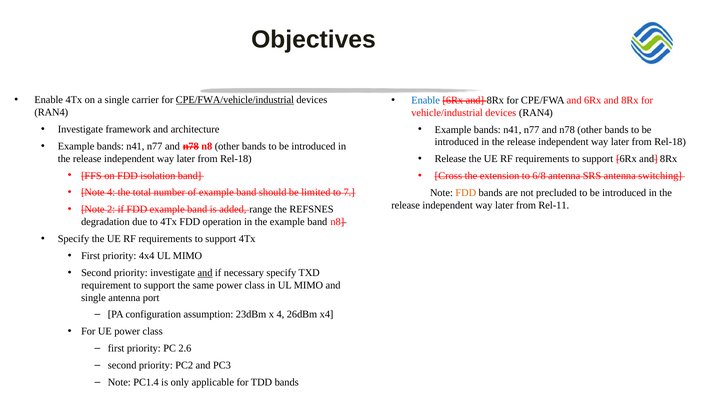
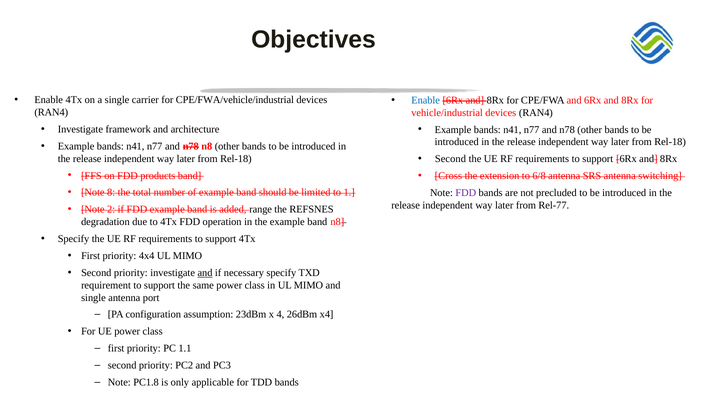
CPE/FWA/vehicle/industrial underline: present -> none
Release at (451, 159): Release -> Second
isolation: isolation -> products
Note 4: 4 -> 8
7: 7 -> 1
FDD at (466, 193) colour: orange -> purple
Rel-11: Rel-11 -> Rel-77
2.6: 2.6 -> 1.1
PC1.4: PC1.4 -> PC1.8
